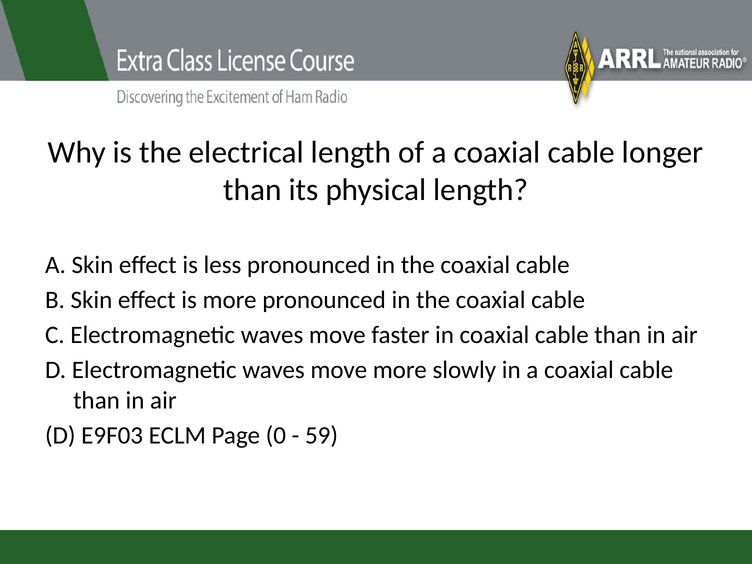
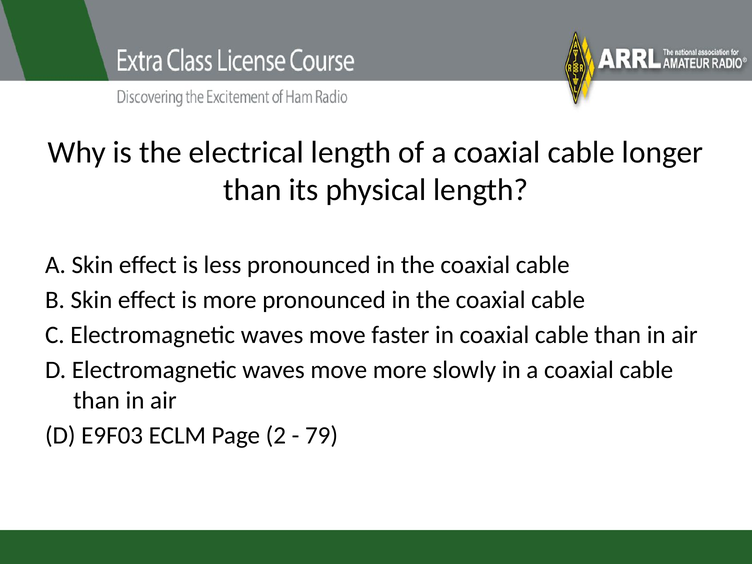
0: 0 -> 2
59: 59 -> 79
